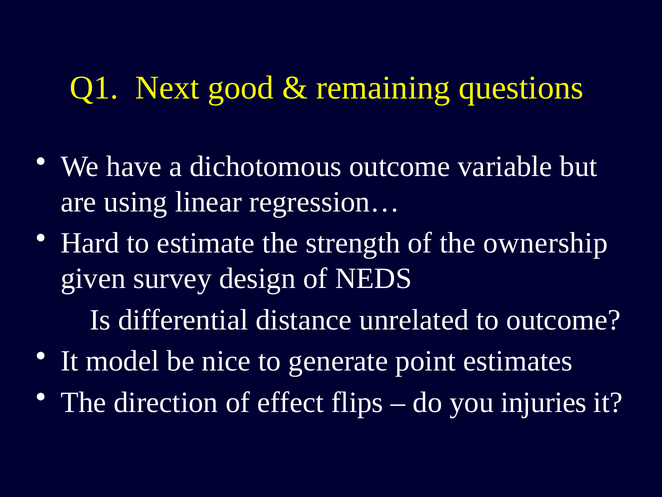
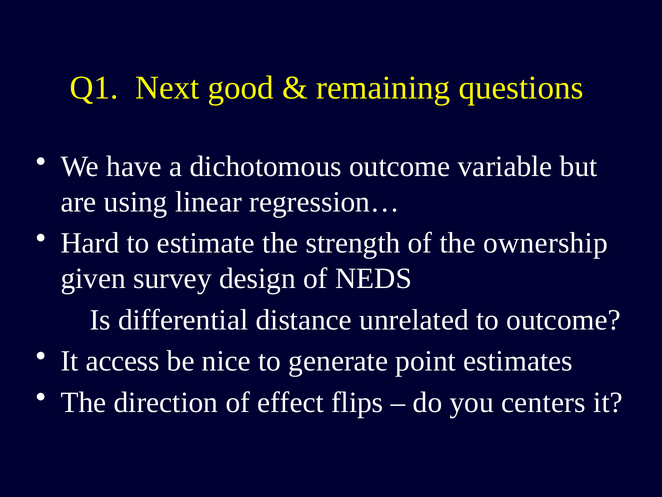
model: model -> access
injuries: injuries -> centers
